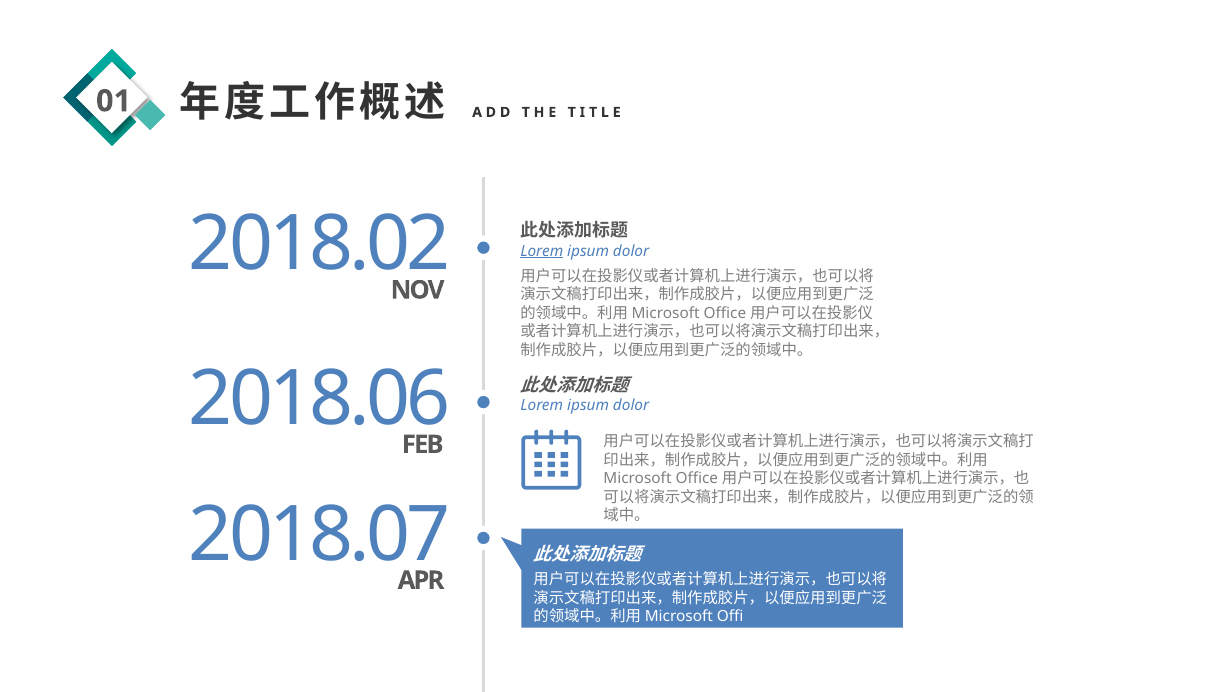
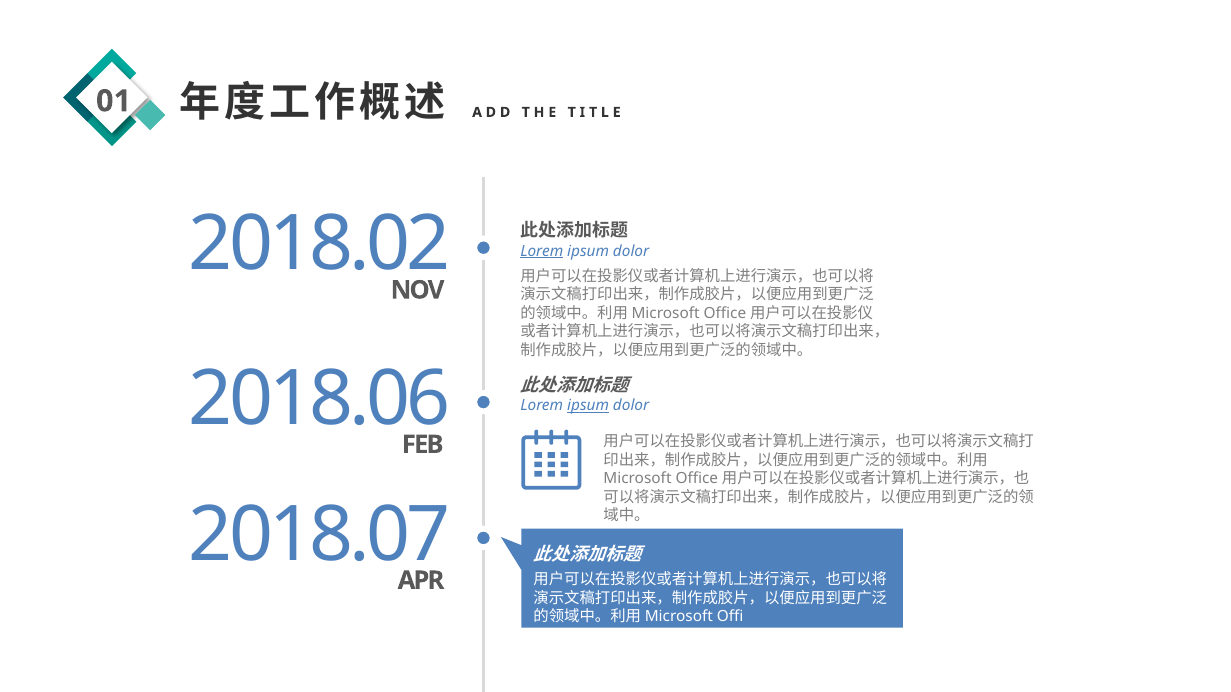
ipsum at (588, 406) underline: none -> present
